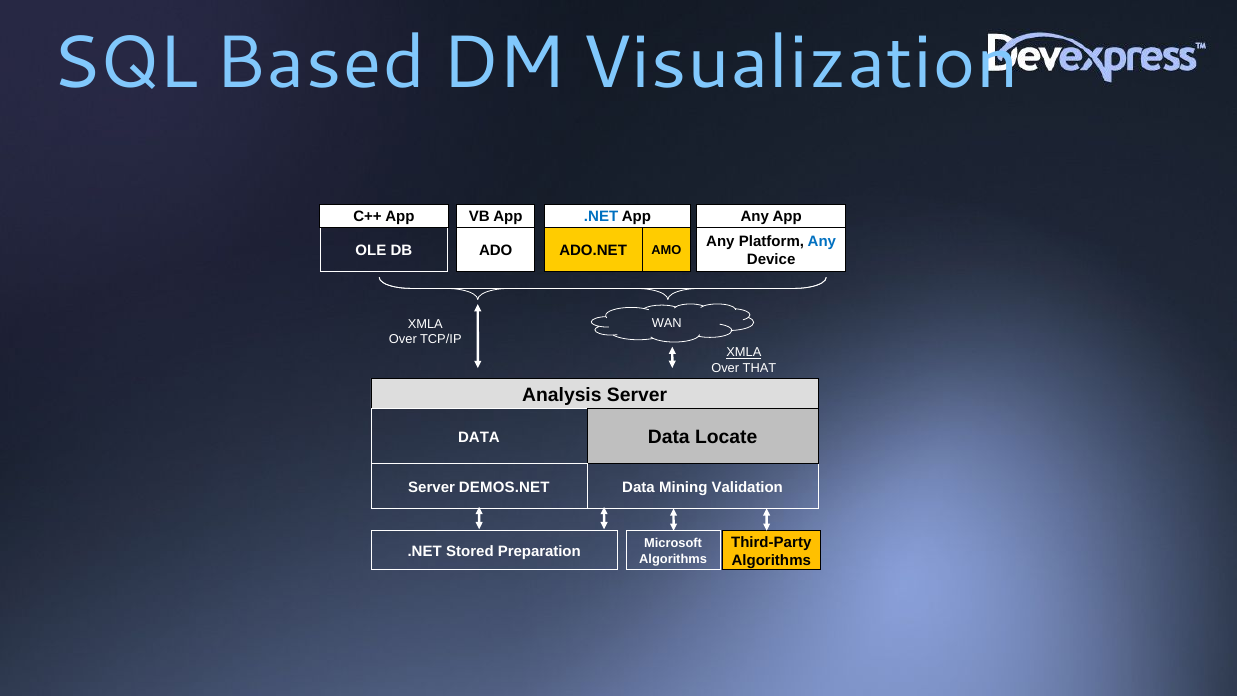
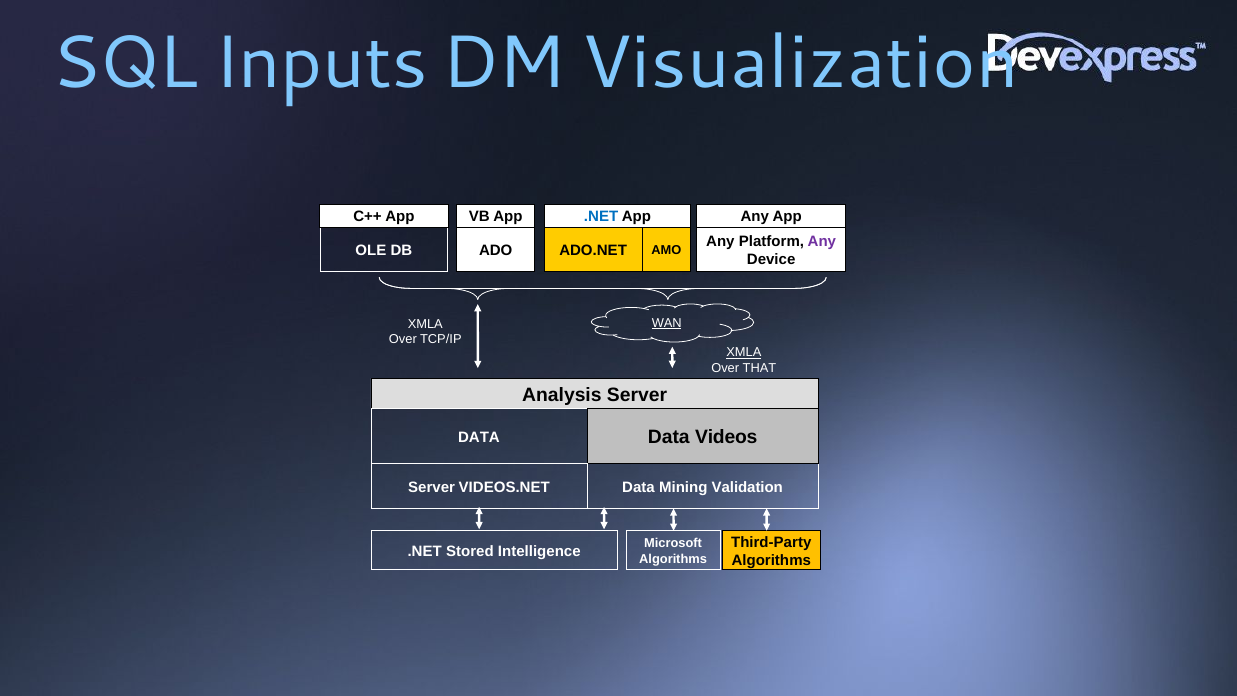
Based: Based -> Inputs
Any at (822, 241) colour: blue -> purple
WAN underline: none -> present
Locate: Locate -> Videos
DEMOS.NET: DEMOS.NET -> VIDEOS.NET
Preparation: Preparation -> Intelligence
